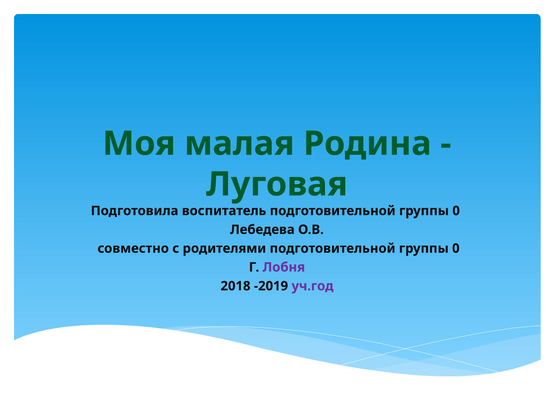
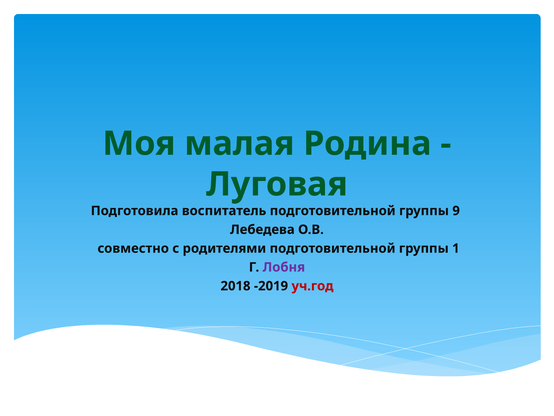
воспитатель подготовительной группы 0: 0 -> 9
родителями подготовительной группы 0: 0 -> 1
уч.год colour: purple -> red
